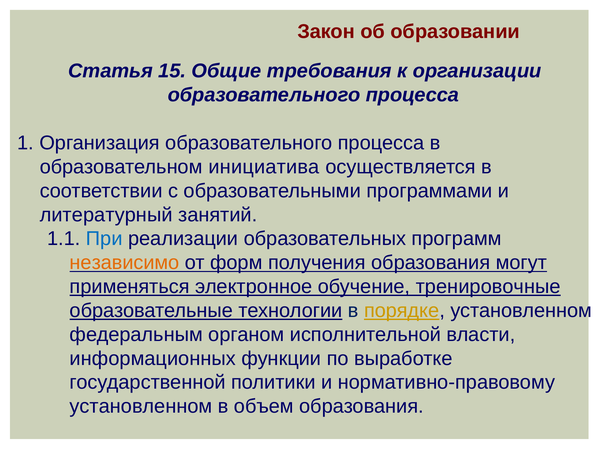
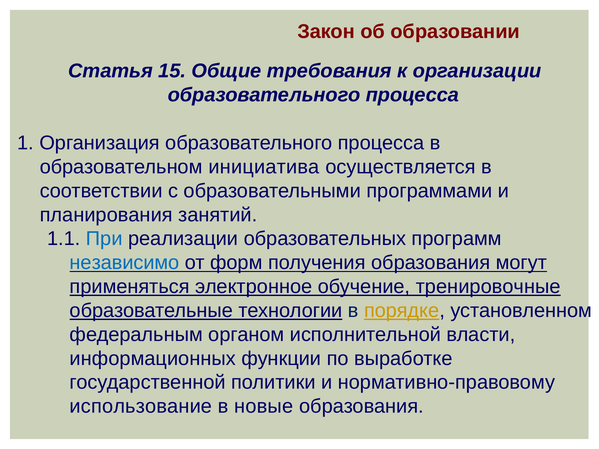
литературный: литературный -> планирования
независимо colour: orange -> blue
установленном at (141, 407): установленном -> использование
объем: объем -> новые
